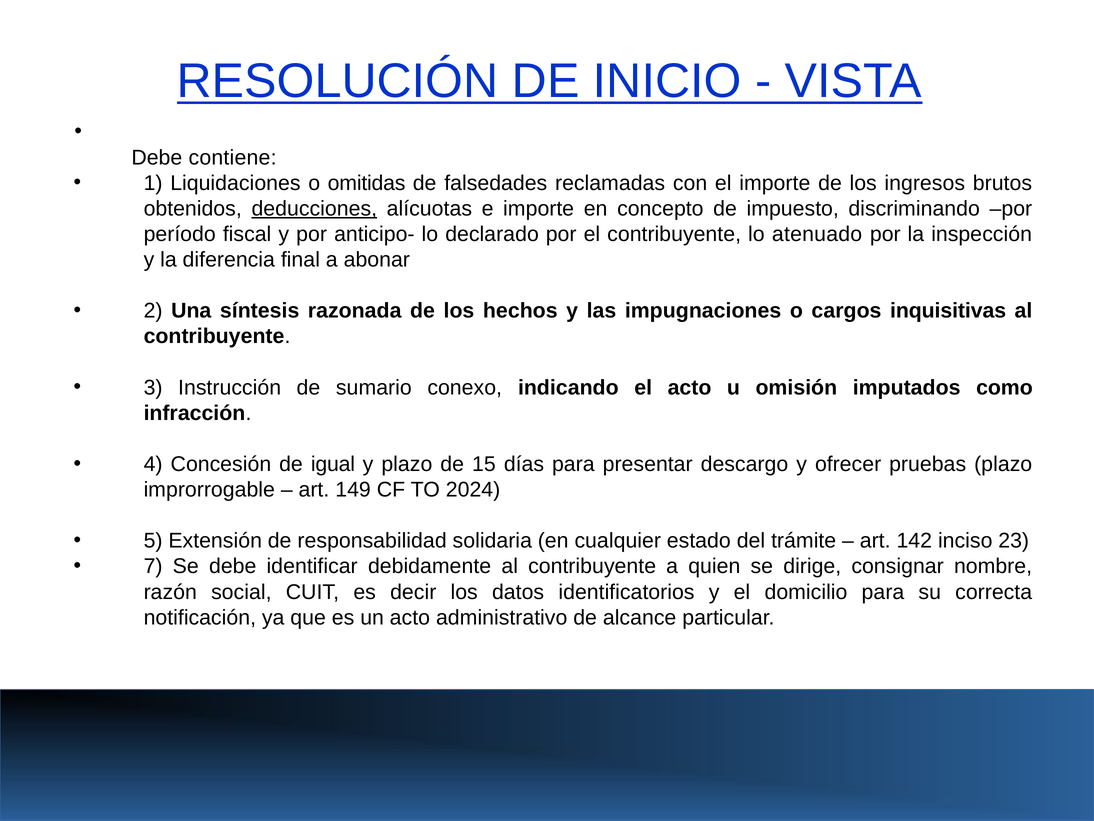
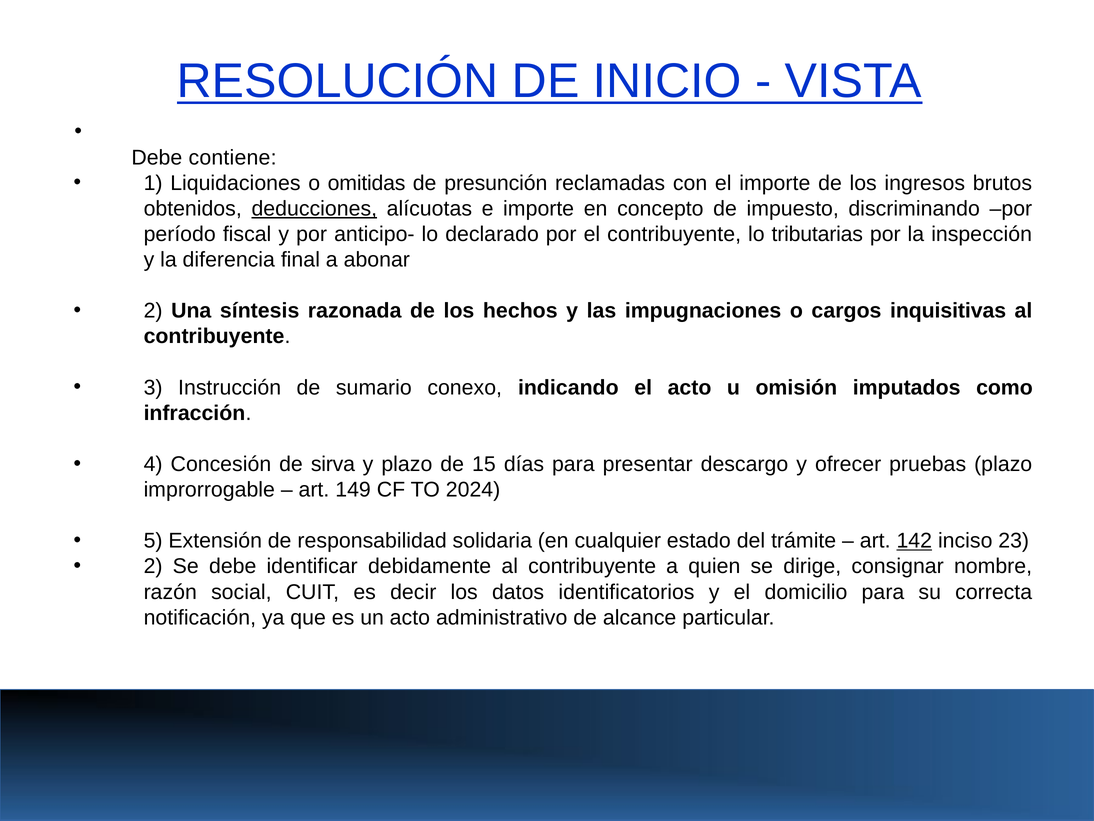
falsedades: falsedades -> presunción
atenuado: atenuado -> tributarias
igual: igual -> sirva
142 underline: none -> present
7 at (153, 566): 7 -> 2
